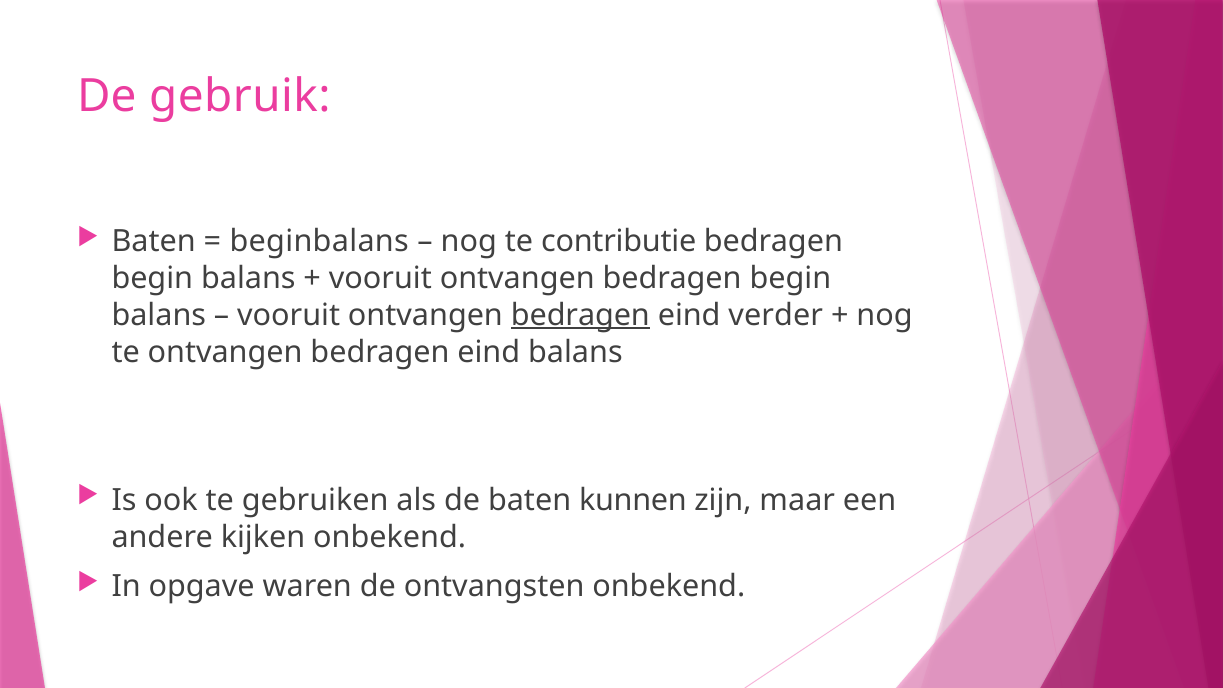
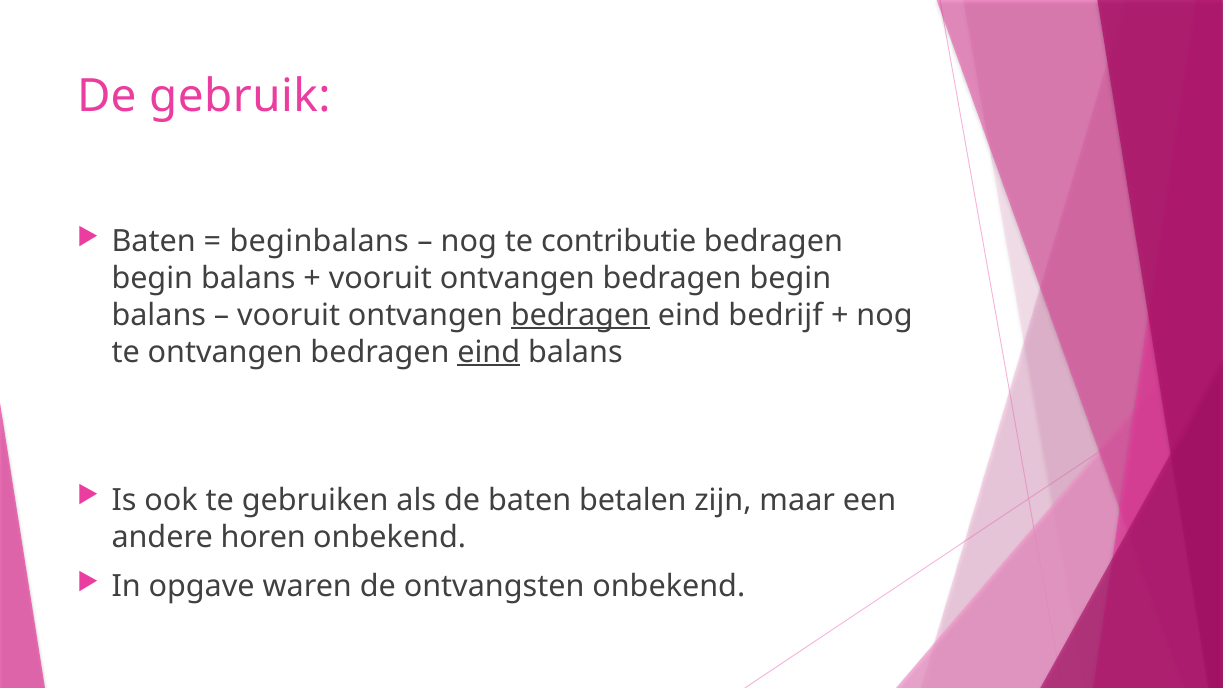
verder: verder -> bedrijf
eind at (489, 352) underline: none -> present
kunnen: kunnen -> betalen
kijken: kijken -> horen
